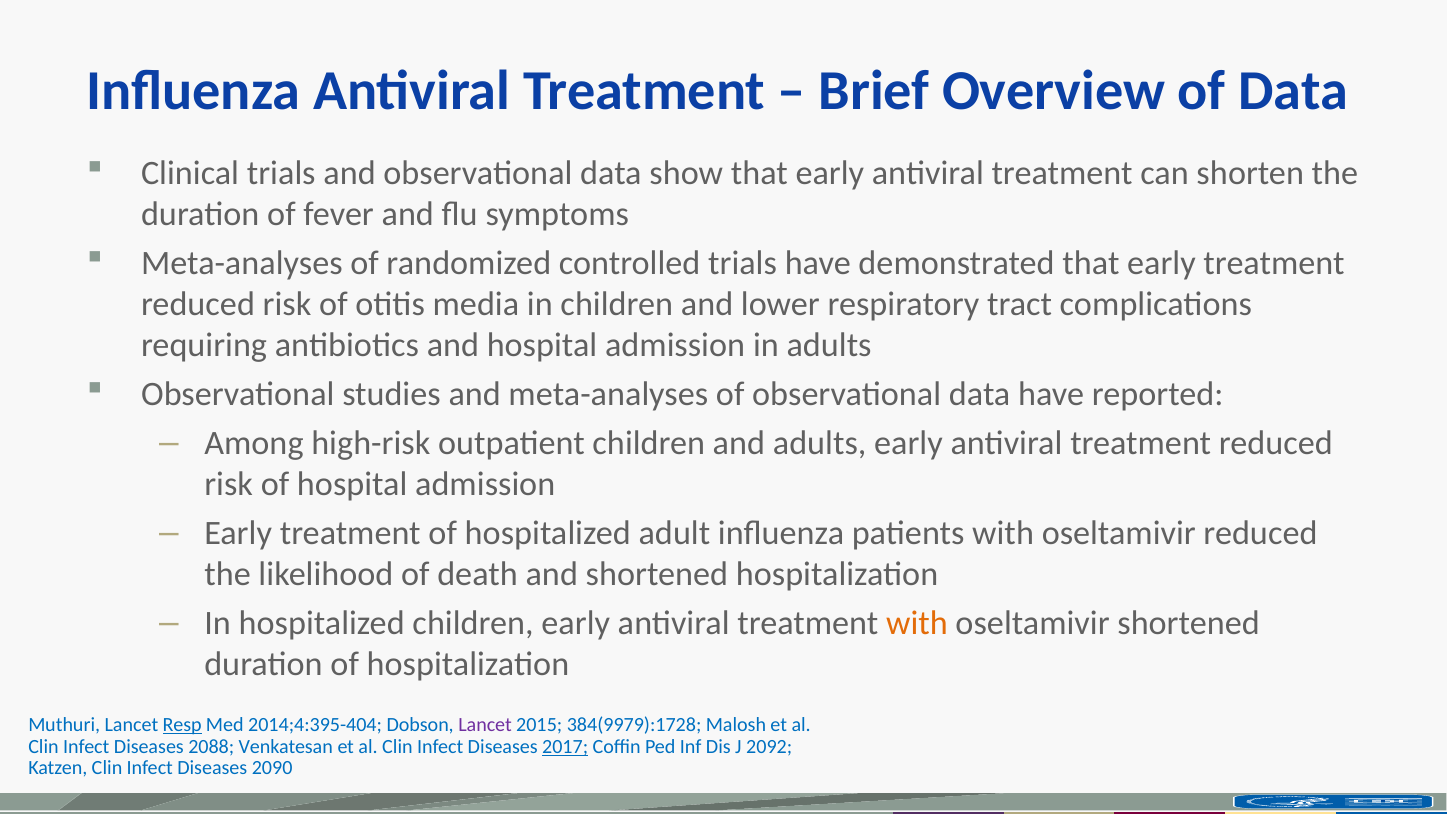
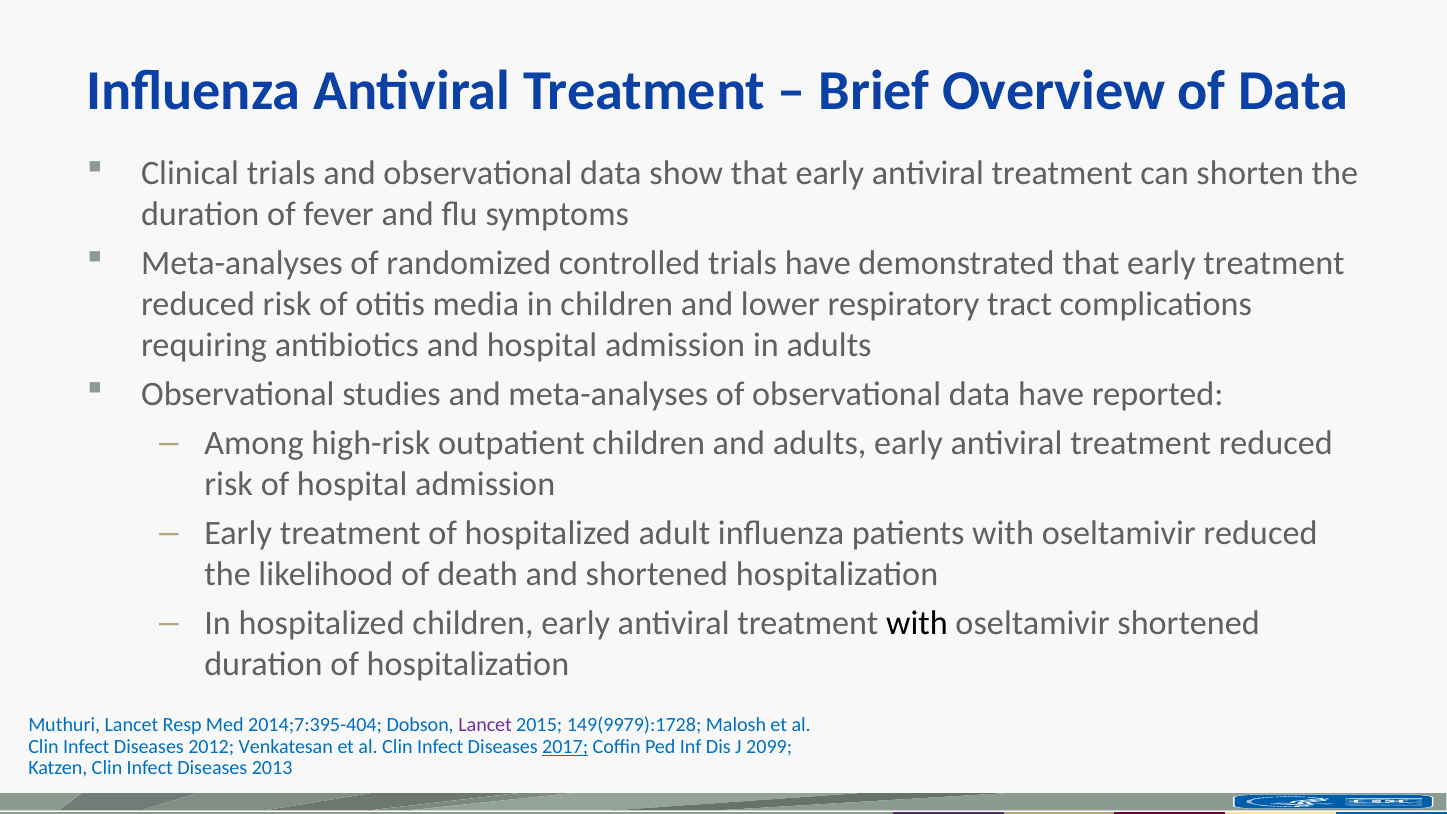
with at (917, 623) colour: orange -> black
Resp underline: present -> none
2014;4:395-404: 2014;4:395-404 -> 2014;7:395-404
384(9979):1728: 384(9979):1728 -> 149(9979):1728
2088: 2088 -> 2012
2092: 2092 -> 2099
2090: 2090 -> 2013
